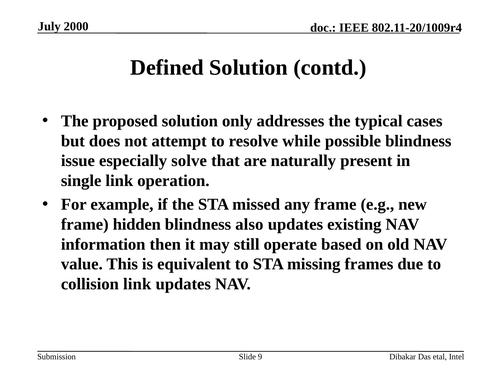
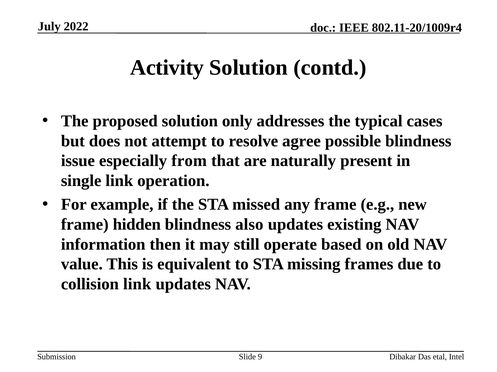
2000: 2000 -> 2022
Defined: Defined -> Activity
while: while -> agree
solve: solve -> from
